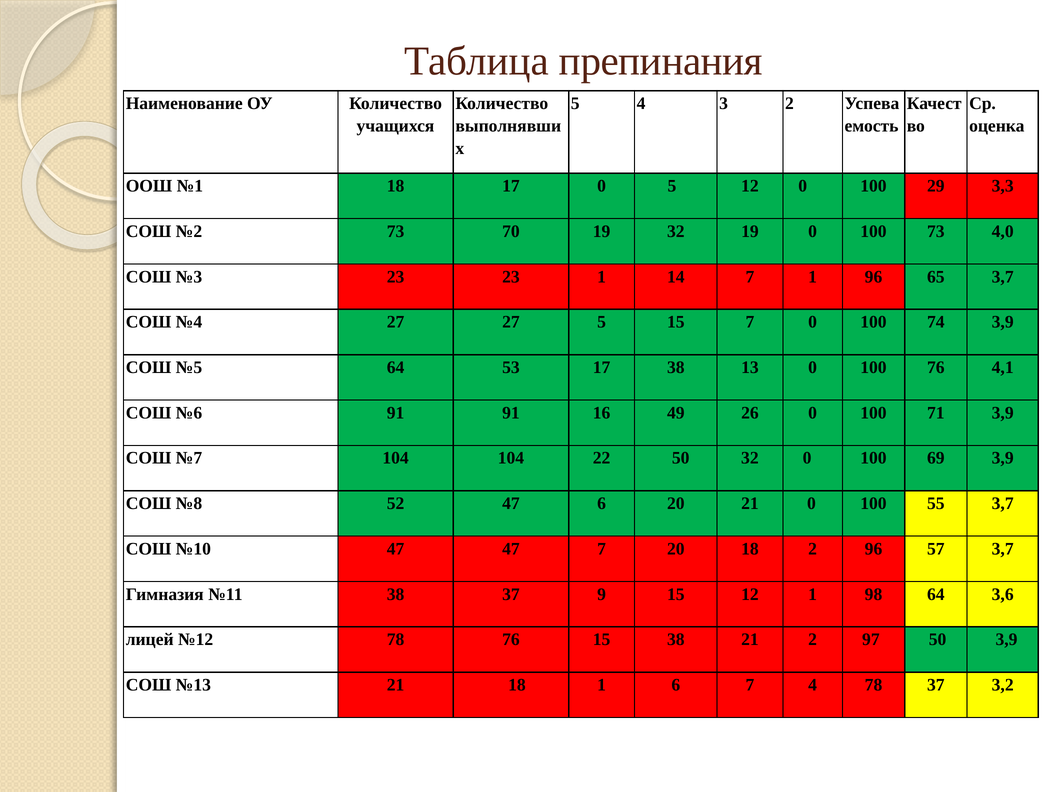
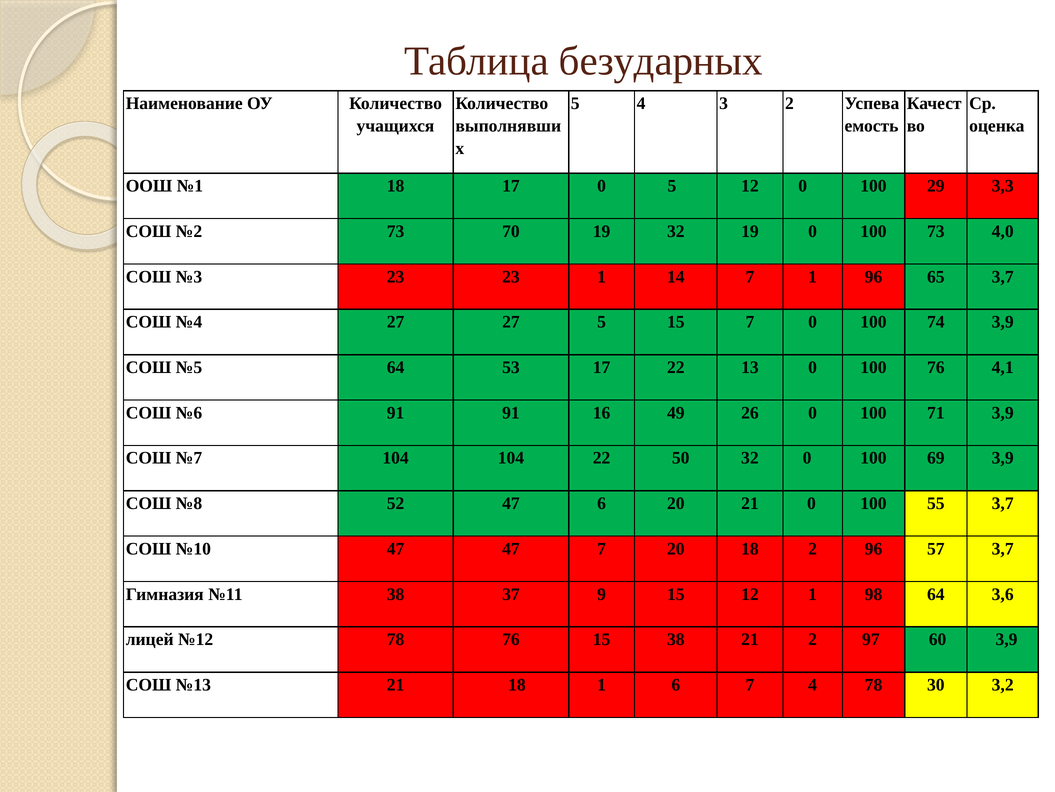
препинания: препинания -> безударных
17 38: 38 -> 22
97 50: 50 -> 60
78 37: 37 -> 30
